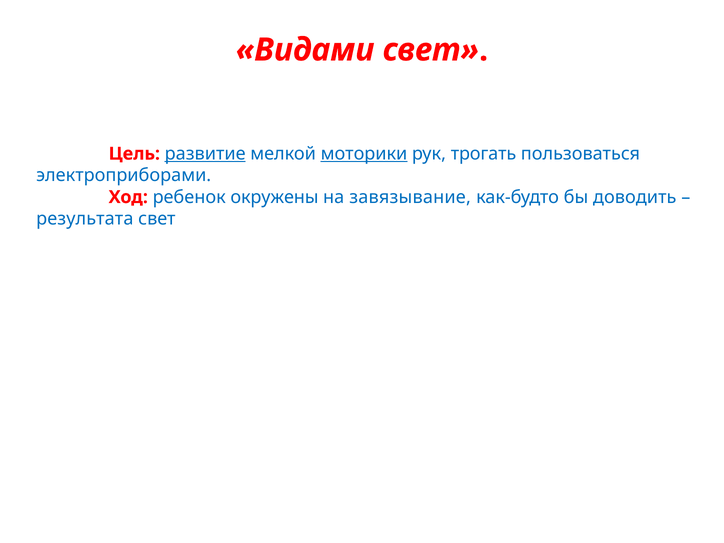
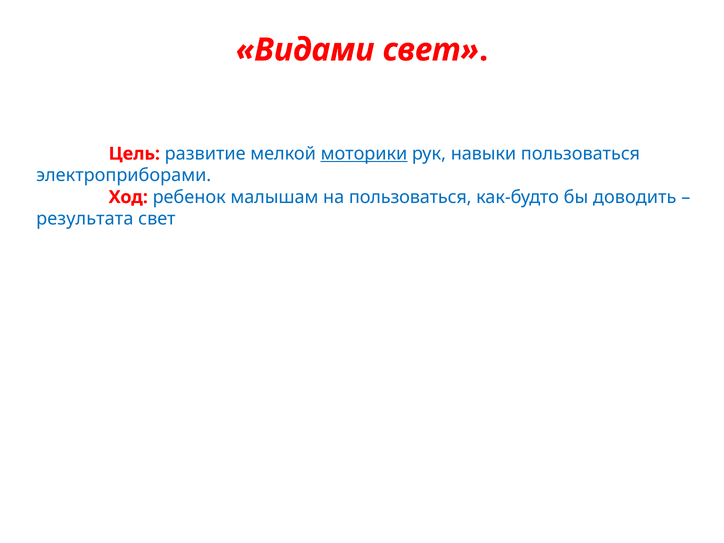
развитие underline: present -> none
трогать: трогать -> навыки
окружены: окружены -> малышам
на завязывание: завязывание -> пользоваться
